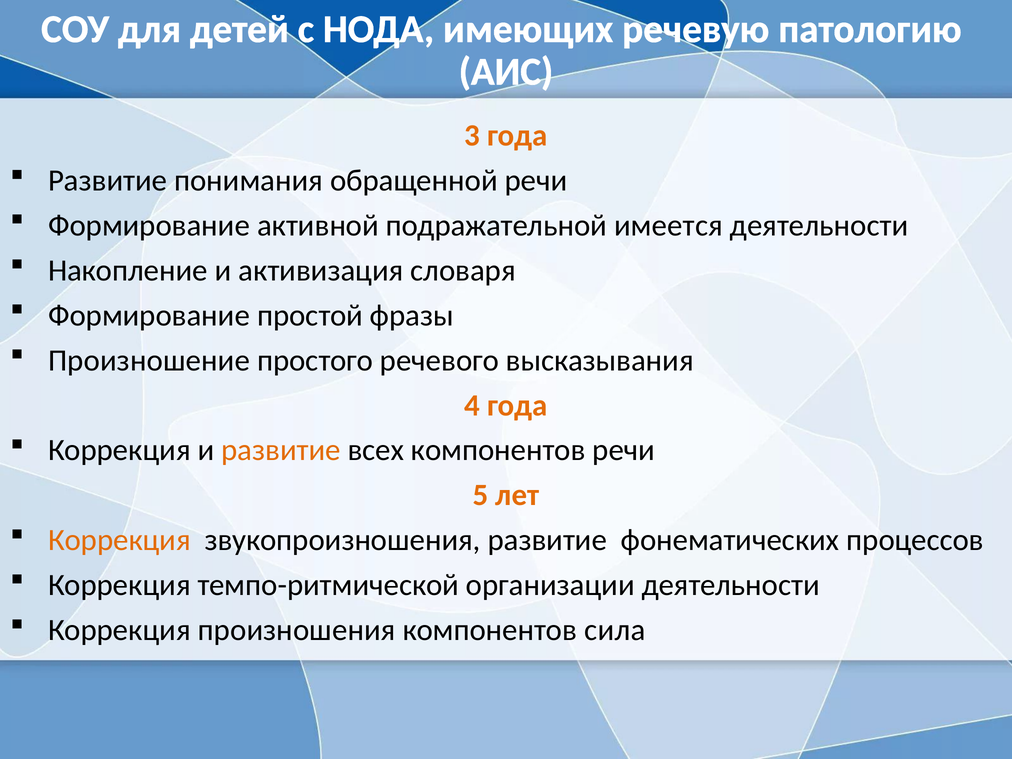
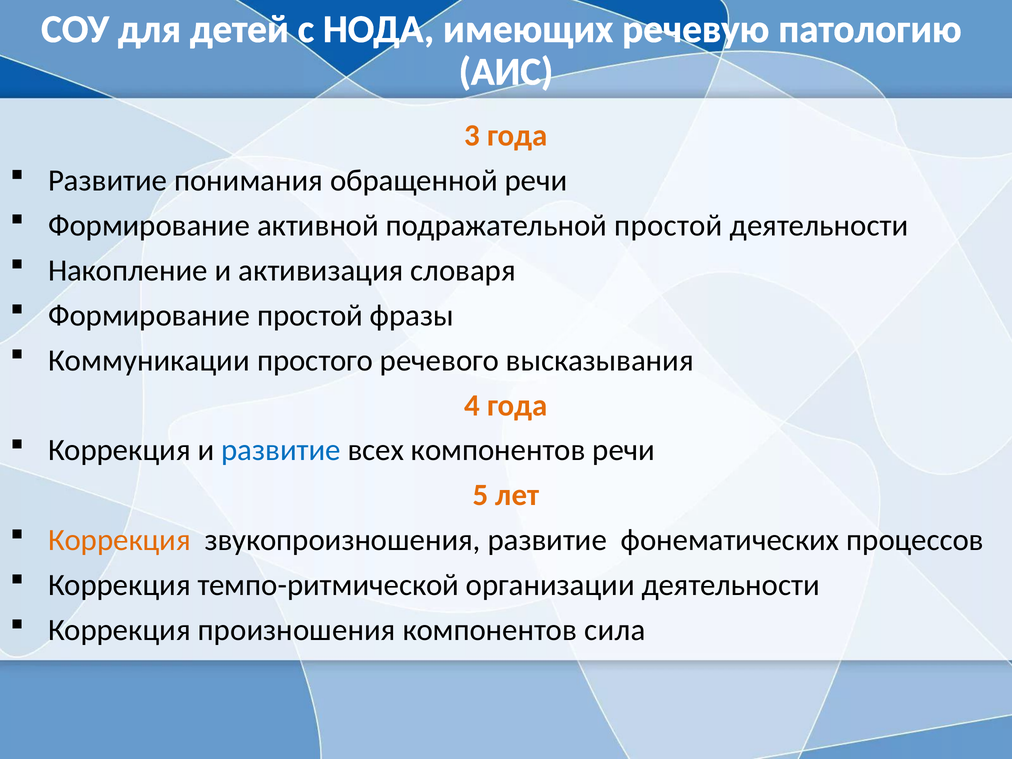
подражательной имеется: имеется -> простой
Произношение: Произношение -> Коммуникации
развитие at (281, 450) colour: orange -> blue
